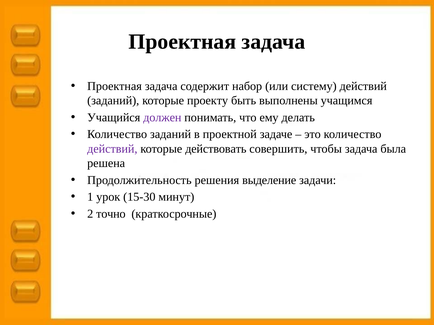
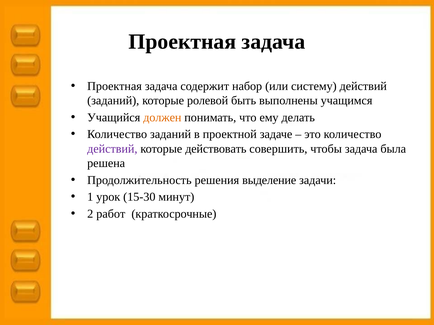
проекту: проекту -> ролевой
должен colour: purple -> orange
точно: точно -> работ
